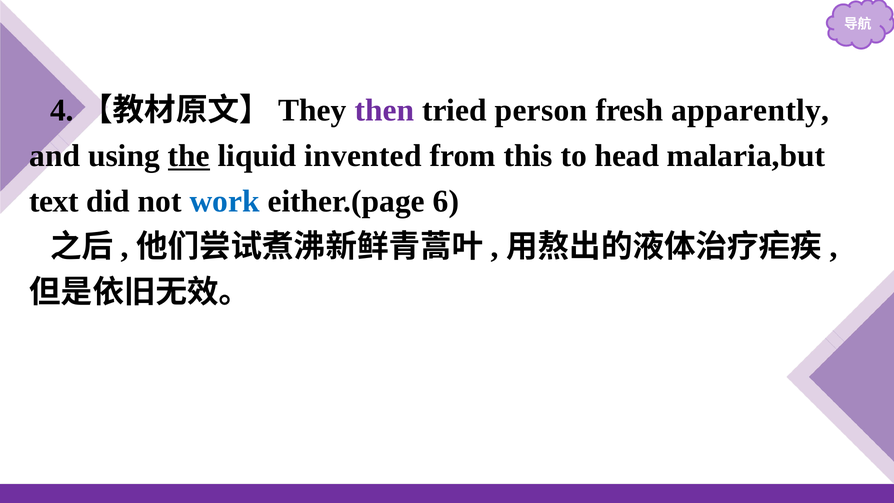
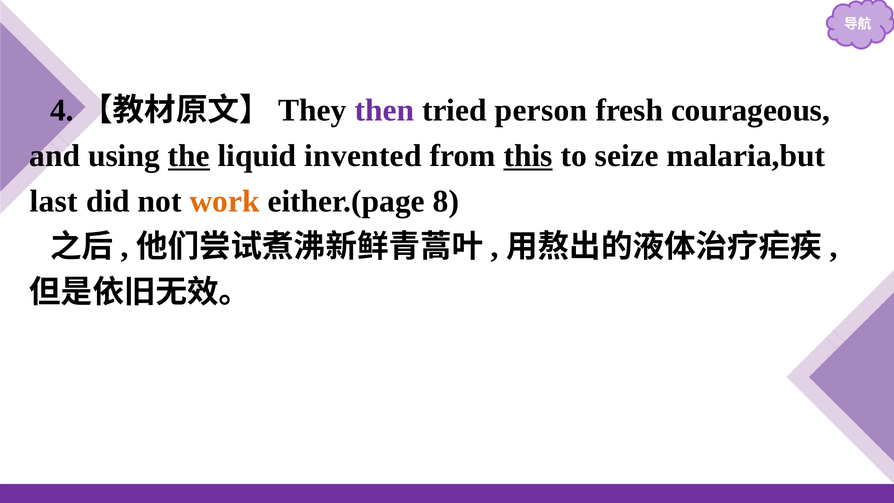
apparently: apparently -> courageous
this underline: none -> present
head: head -> seize
text: text -> last
work colour: blue -> orange
6: 6 -> 8
